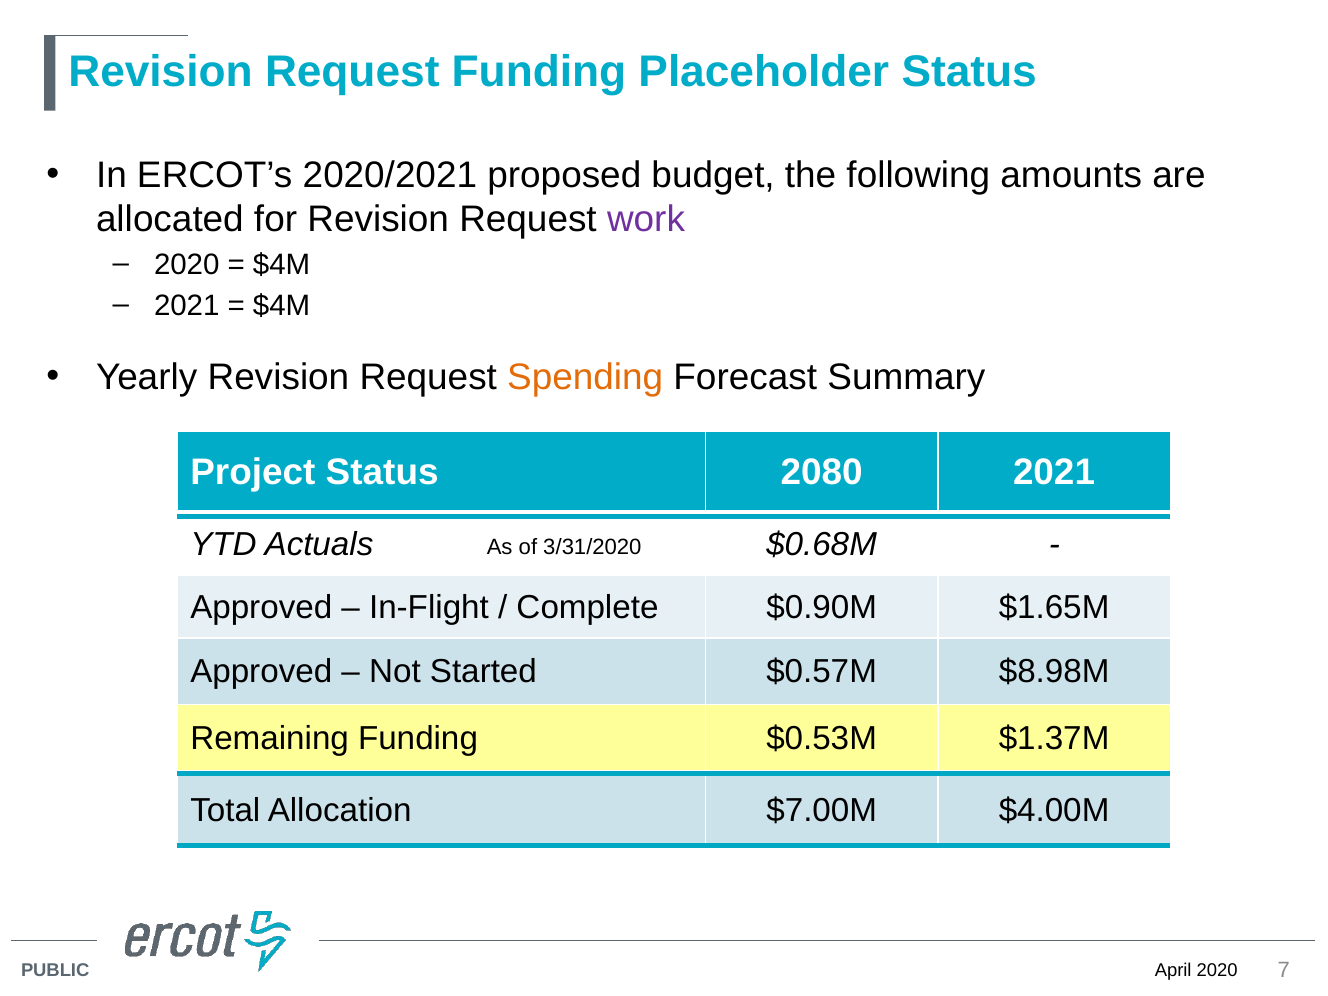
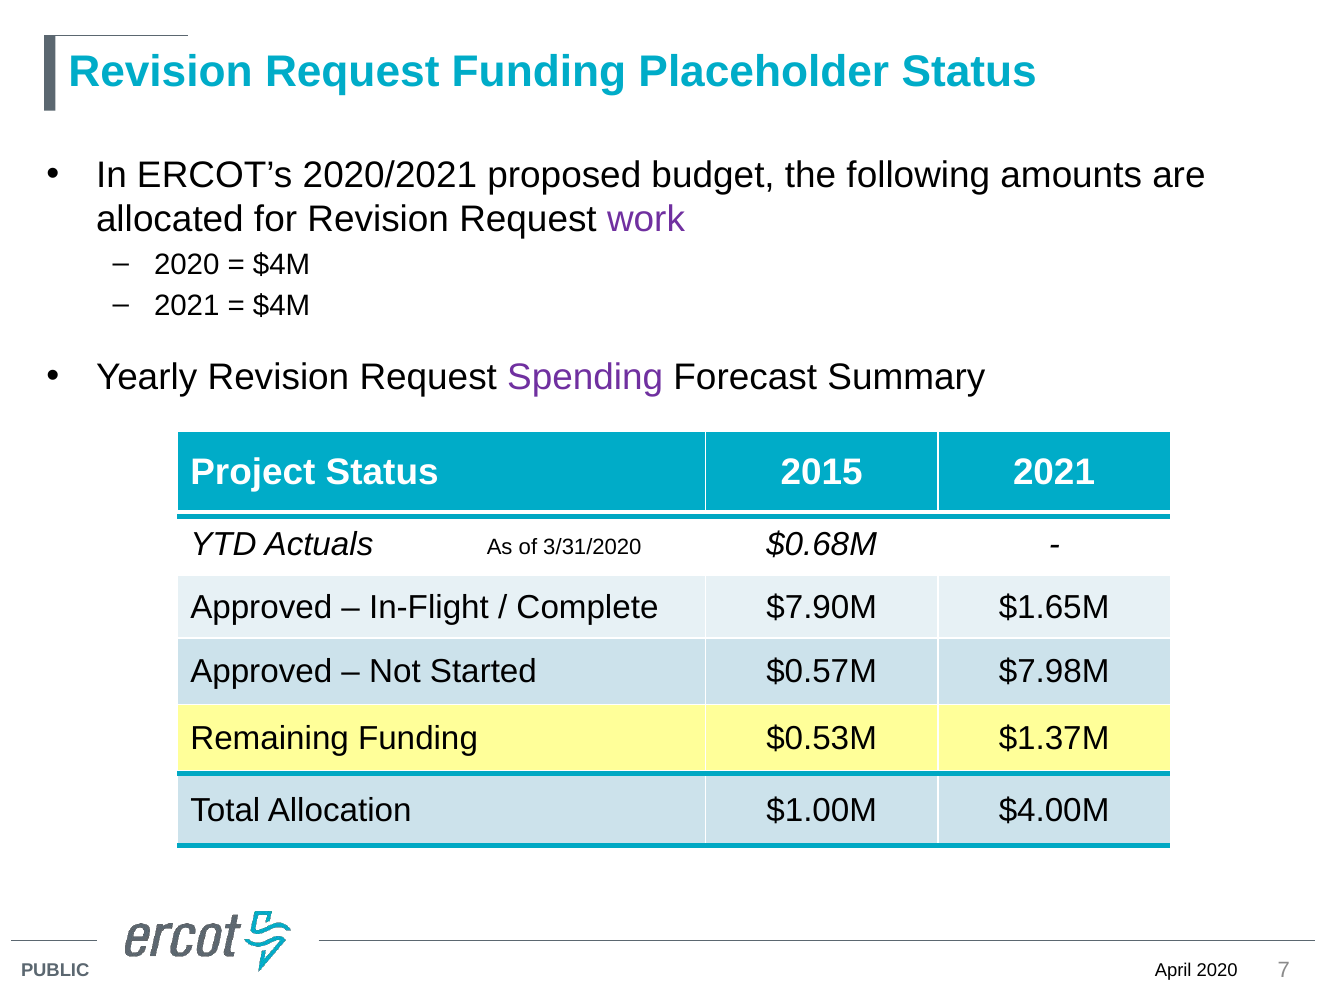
Spending colour: orange -> purple
2080: 2080 -> 2015
$0.90M: $0.90M -> $7.90M
$8.98M: $8.98M -> $7.98M
$7.00M: $7.00M -> $1.00M
